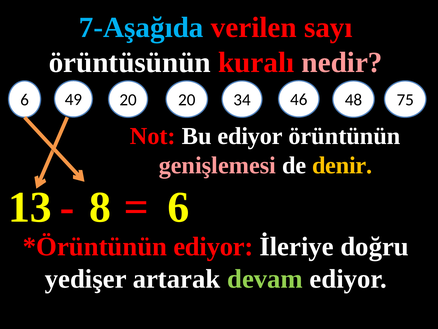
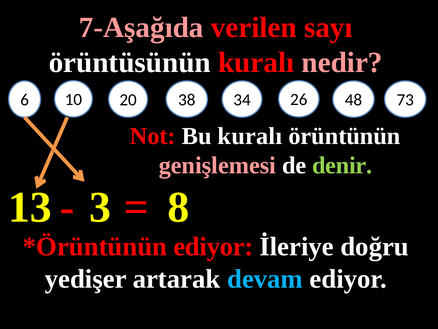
7-Aşağıda colour: light blue -> pink
49: 49 -> 10
20 20: 20 -> 38
46: 46 -> 26
75: 75 -> 73
Bu ediyor: ediyor -> kuralı
denir colour: yellow -> light green
8: 8 -> 3
6 at (178, 207): 6 -> 8
devam colour: light green -> light blue
